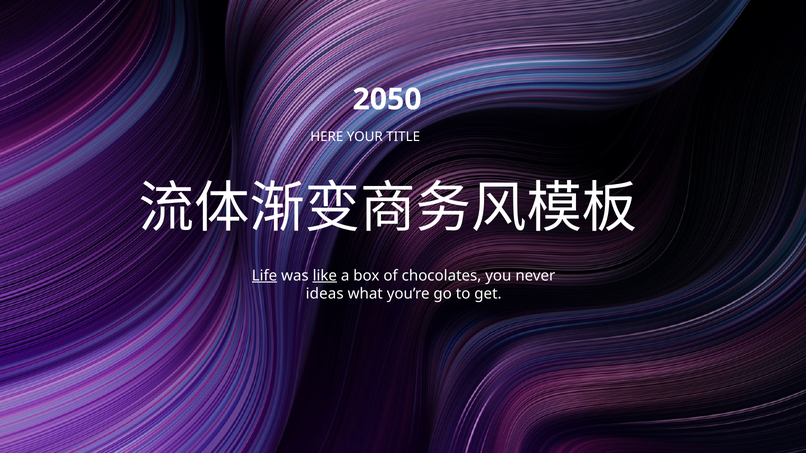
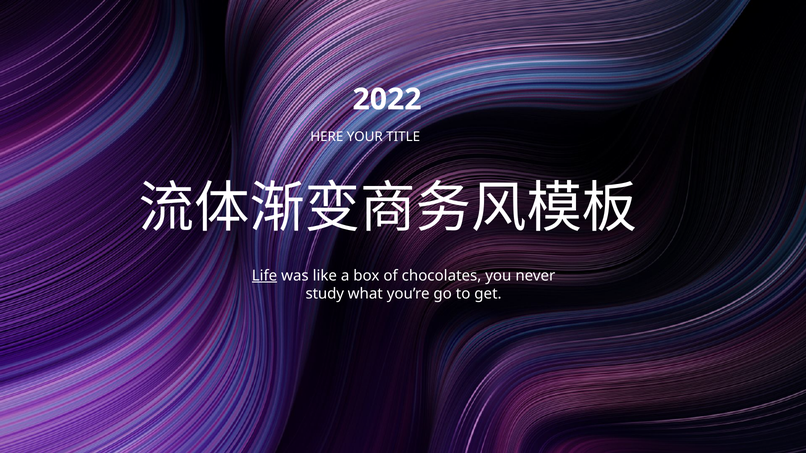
2050: 2050 -> 2022
like underline: present -> none
ideas: ideas -> study
